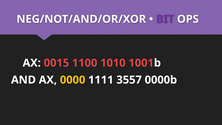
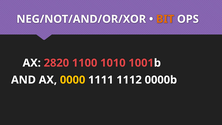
BIT colour: purple -> orange
0015: 0015 -> 2820
3557: 3557 -> 1112
